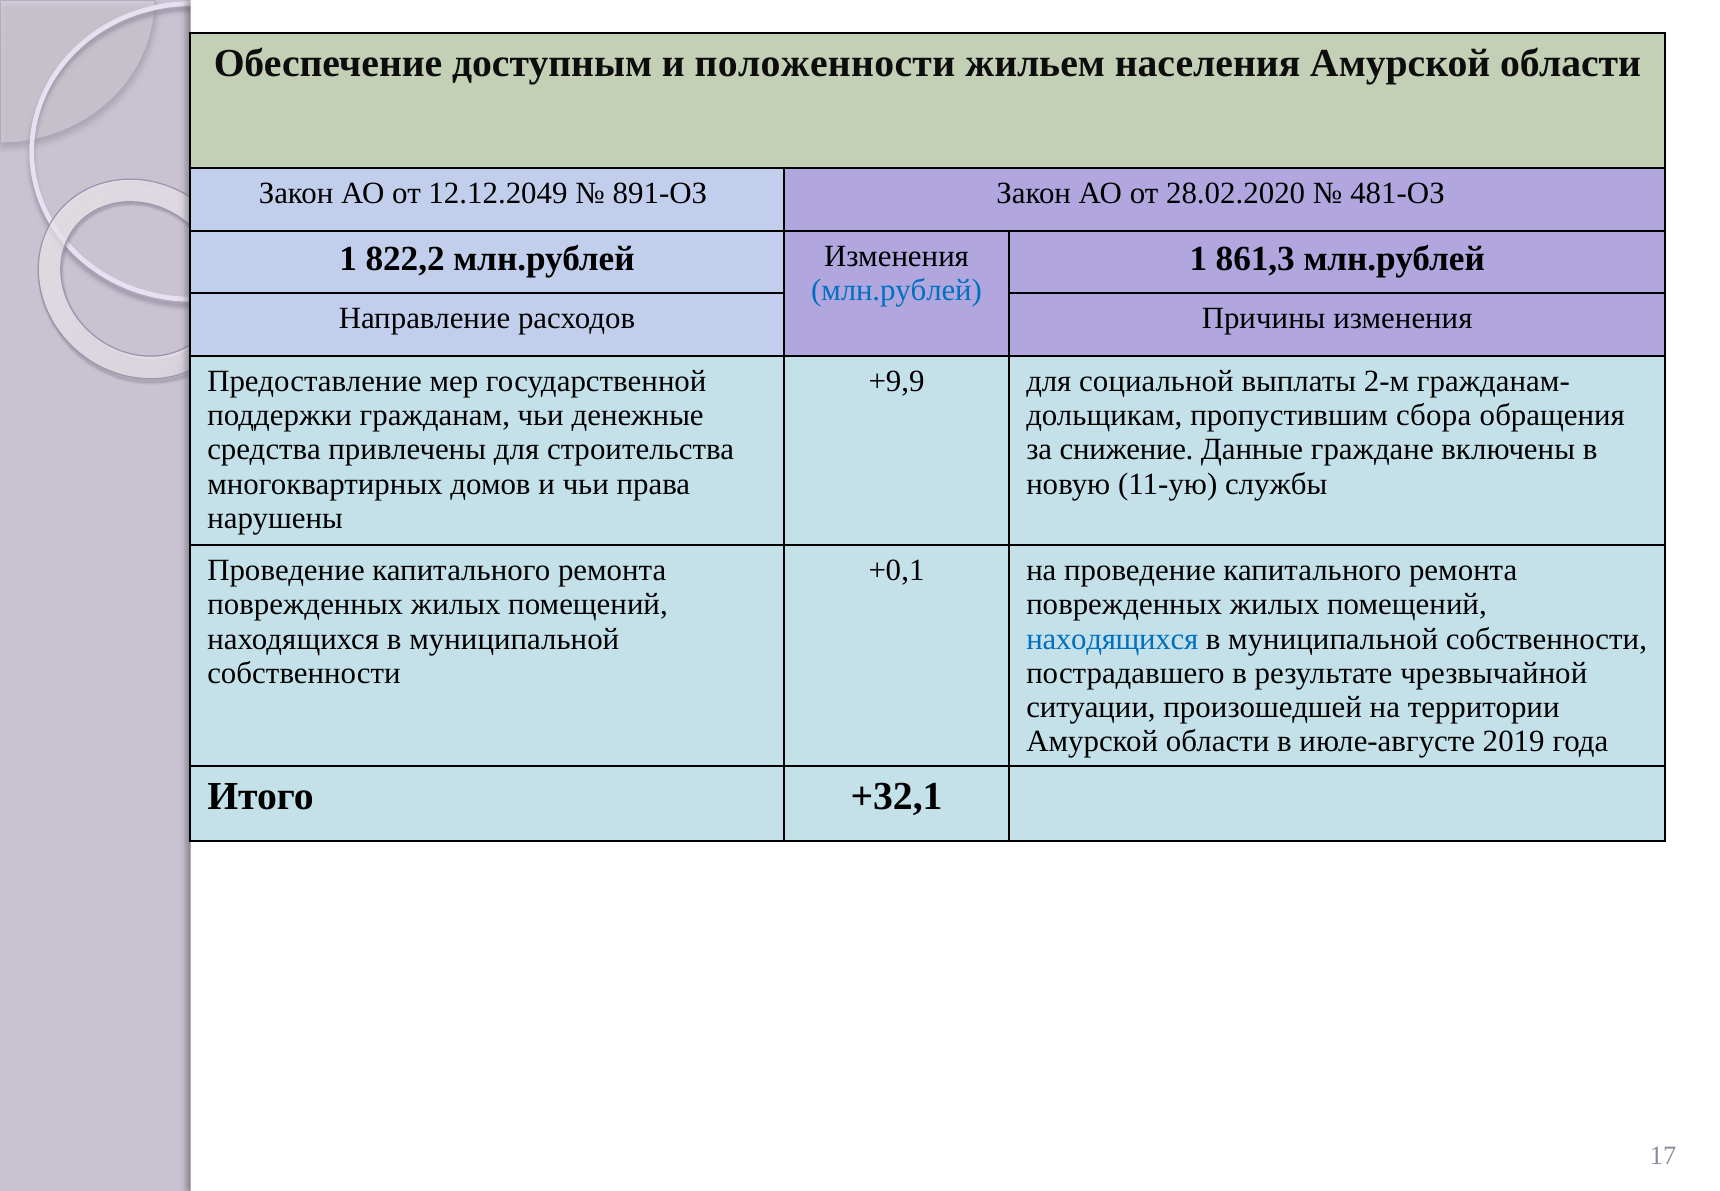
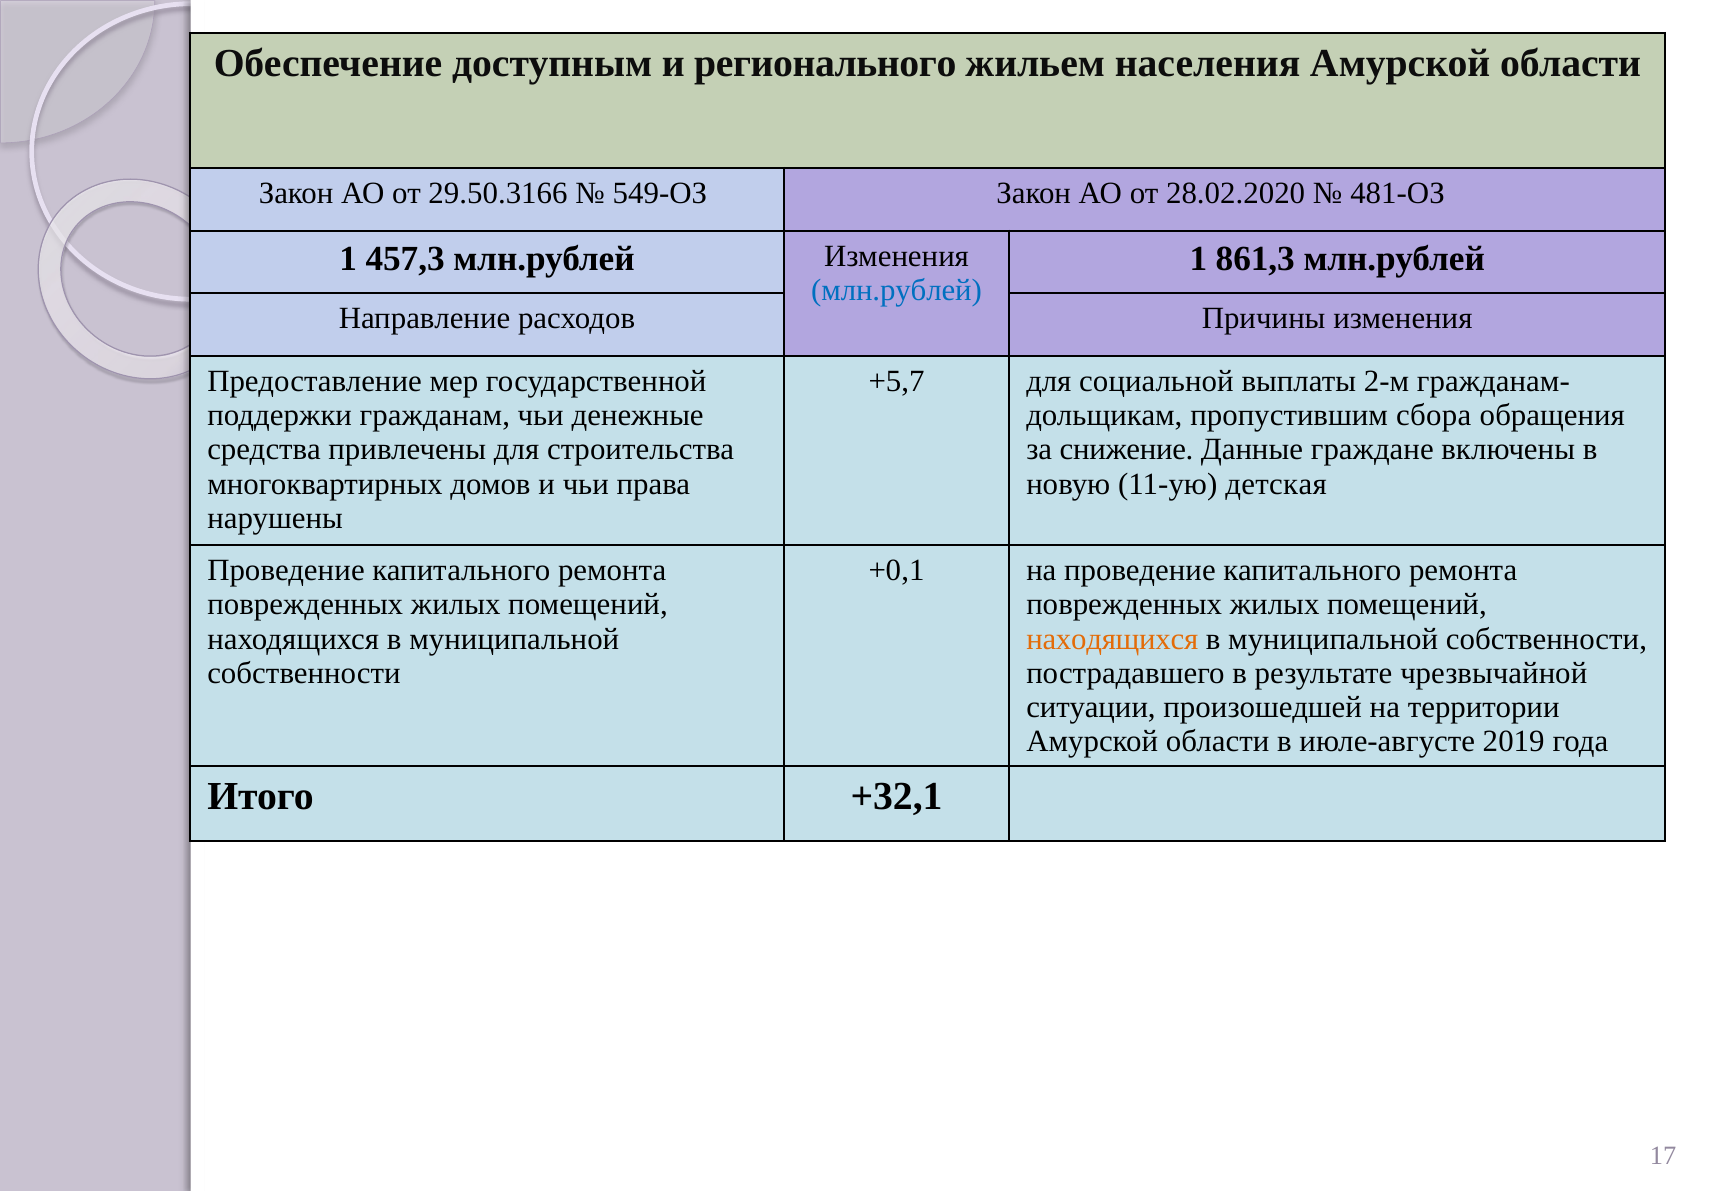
положенности: положенности -> регионального
12.12.2049: 12.12.2049 -> 29.50.3166
891-ОЗ: 891-ОЗ -> 549-ОЗ
822,2: 822,2 -> 457,3
+9,9: +9,9 -> +5,7
службы: службы -> детская
находящихся at (1112, 639) colour: blue -> orange
